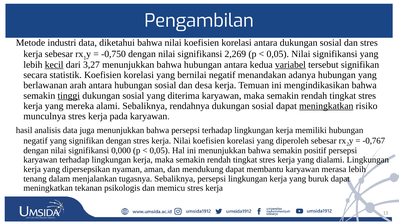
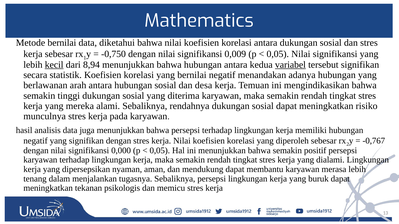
Pengambilan: Pengambilan -> Mathematics
Metode industri: industri -> bernilai
2,269: 2,269 -> 0,009
3,27: 3,27 -> 8,94
tinggi underline: present -> none
meningkatkan at (326, 106) underline: present -> none
